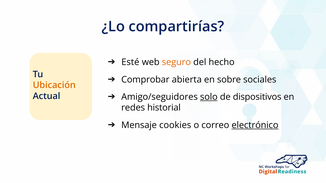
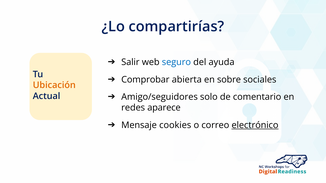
Esté: Esté -> Salir
seguro colour: orange -> blue
hecho: hecho -> ayuda
solo underline: present -> none
dispositivos: dispositivos -> comentario
historial: historial -> aparece
